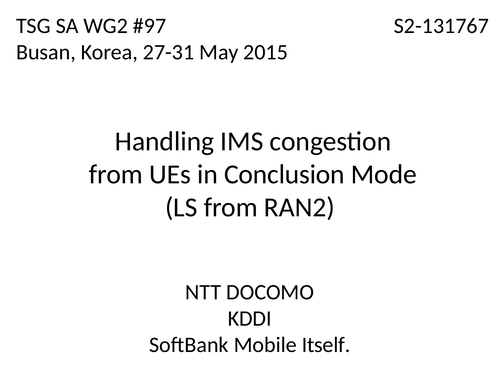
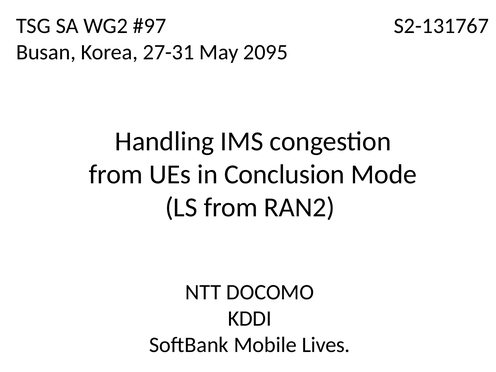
2015: 2015 -> 2095
Itself: Itself -> Lives
